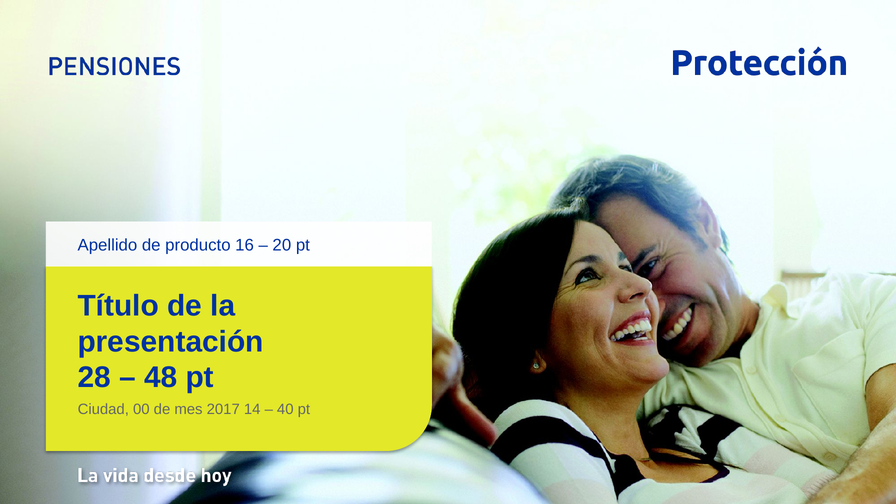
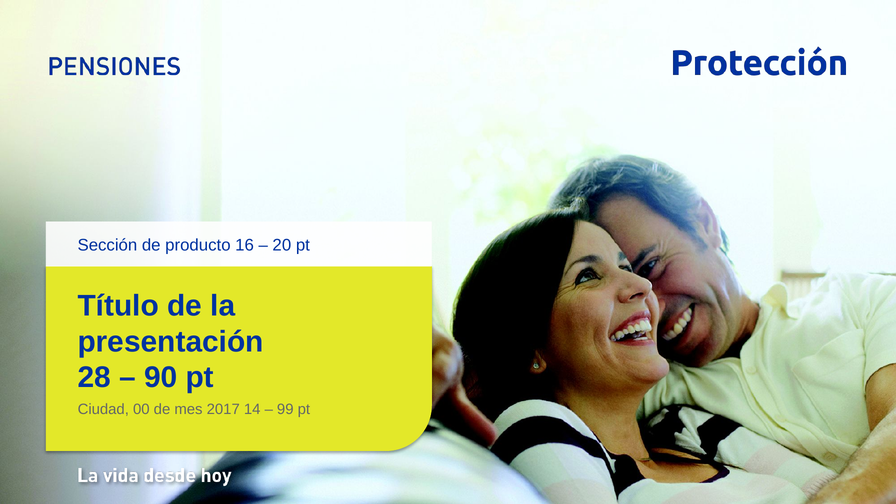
Apellido: Apellido -> Sección
48: 48 -> 90
40: 40 -> 99
